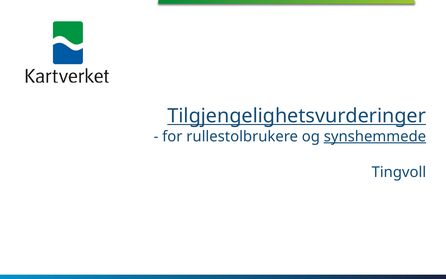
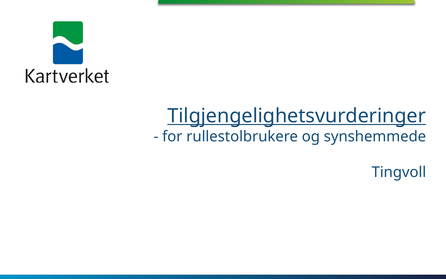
synshemmede underline: present -> none
